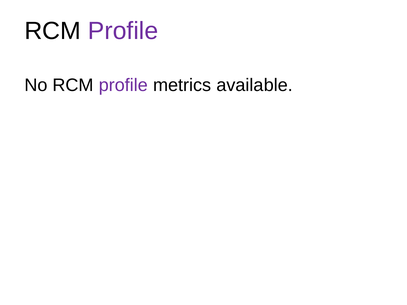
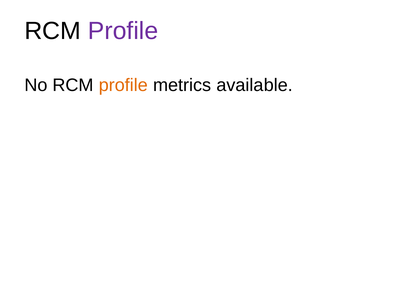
profile at (123, 85) colour: purple -> orange
